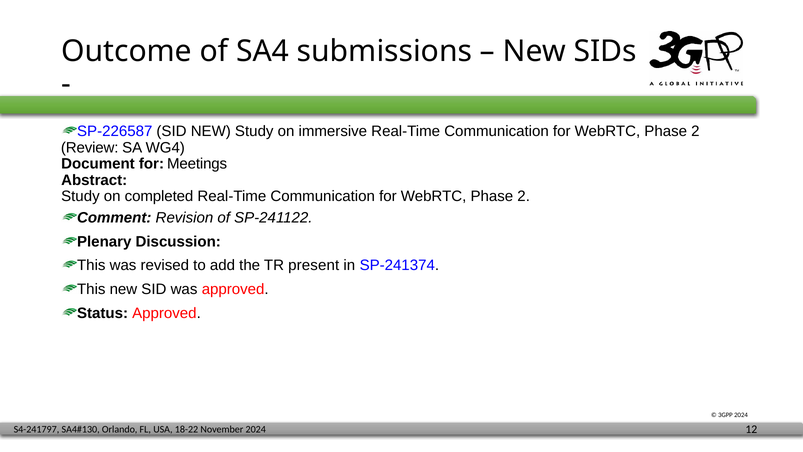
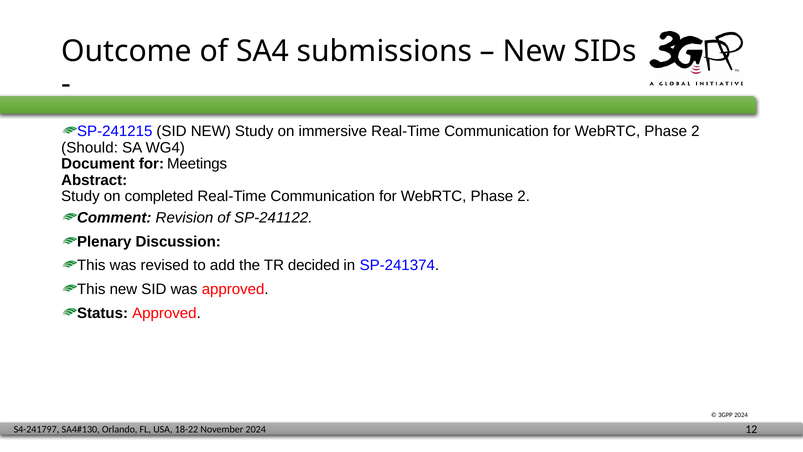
SP-226587: SP-226587 -> SP-241215
Review: Review -> Should
present: present -> decided
